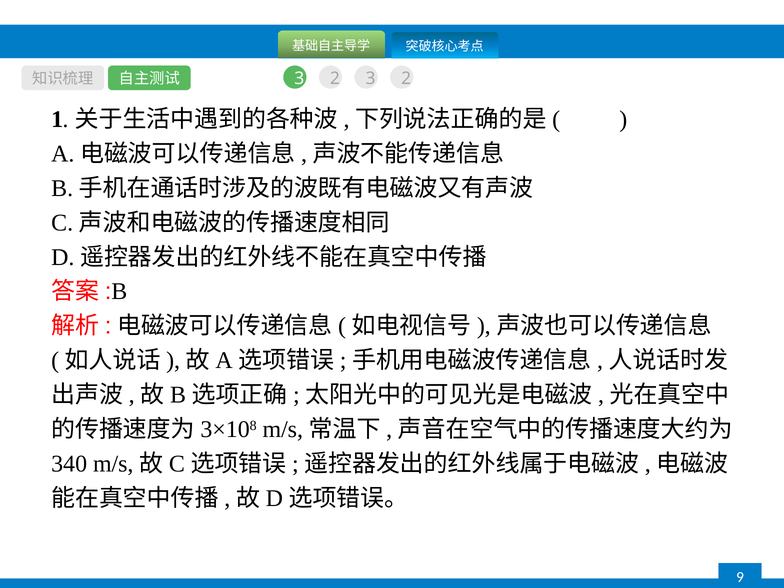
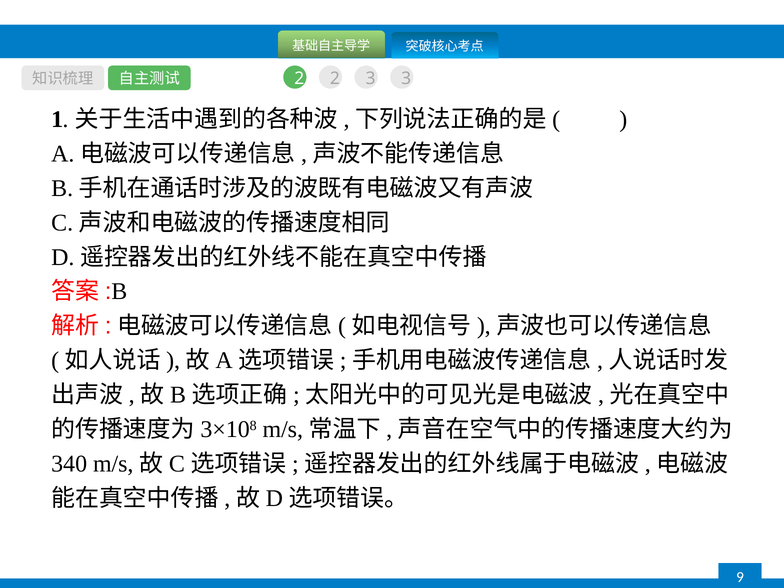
3 at (299, 78): 3 -> 2
2 3 2: 2 -> 3
